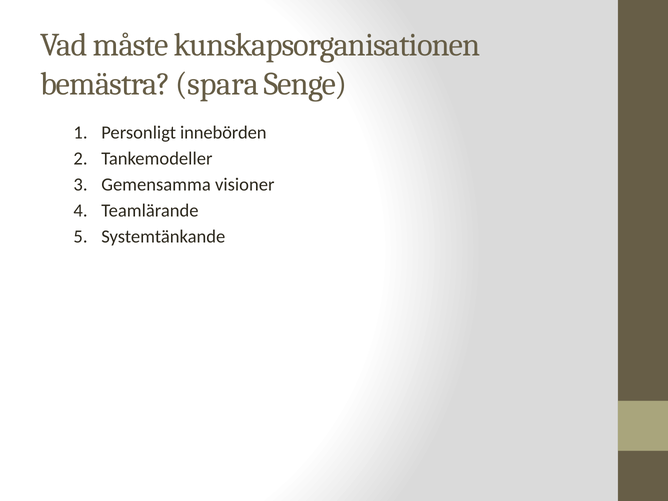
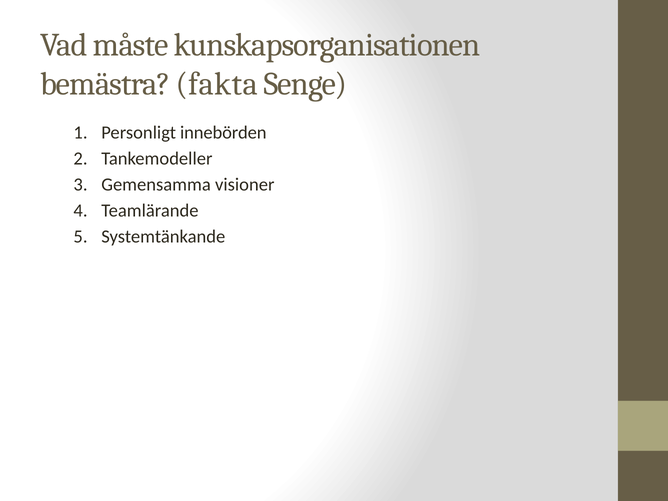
spara: spara -> fakta
